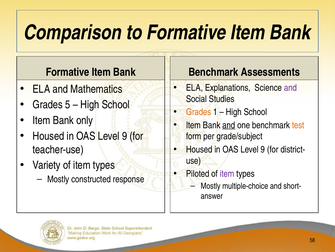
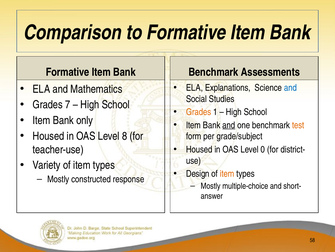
and at (290, 88) colour: purple -> blue
5: 5 -> 7
9 at (125, 136): 9 -> 8
9 at (263, 149): 9 -> 0
Piloted: Piloted -> Design
item at (227, 173) colour: purple -> orange
